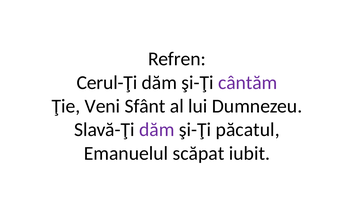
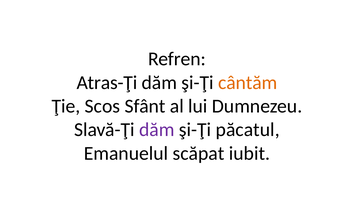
Cerul-Ţi: Cerul-Ţi -> Atras-Ţi
cântăm colour: purple -> orange
Veni: Veni -> Scos
